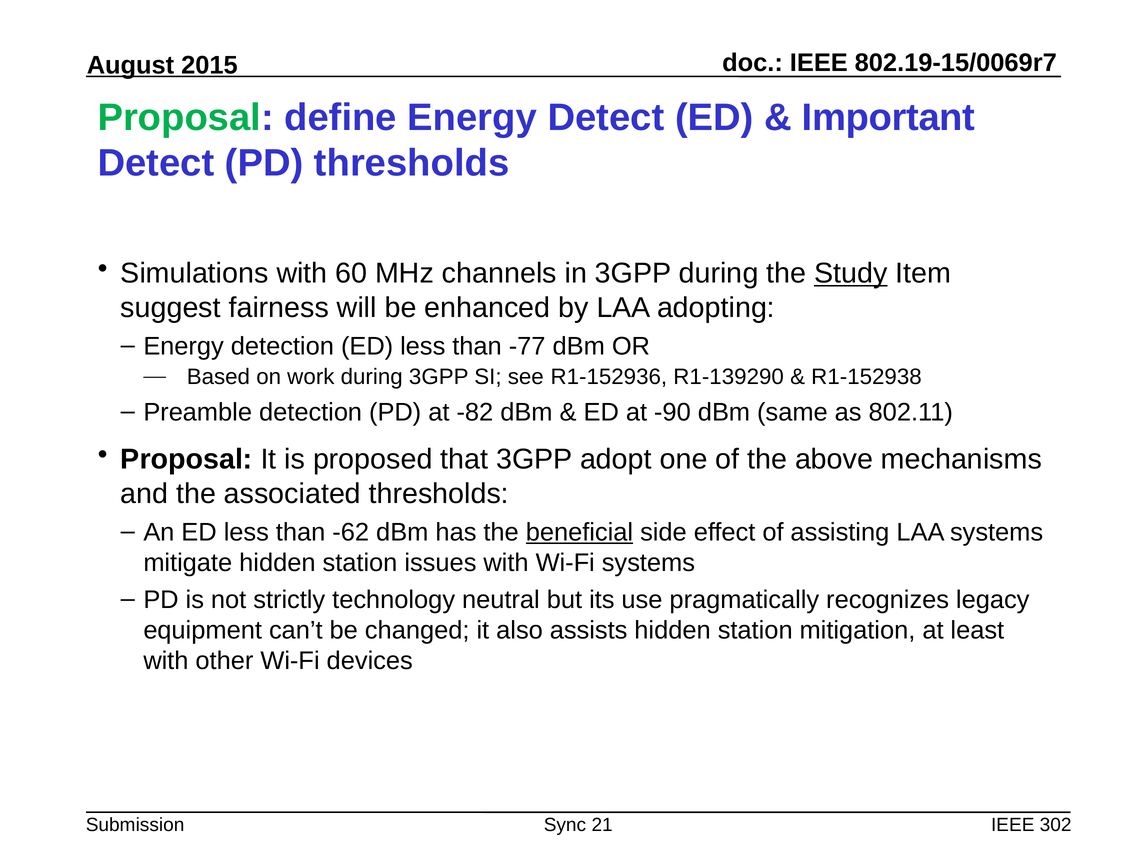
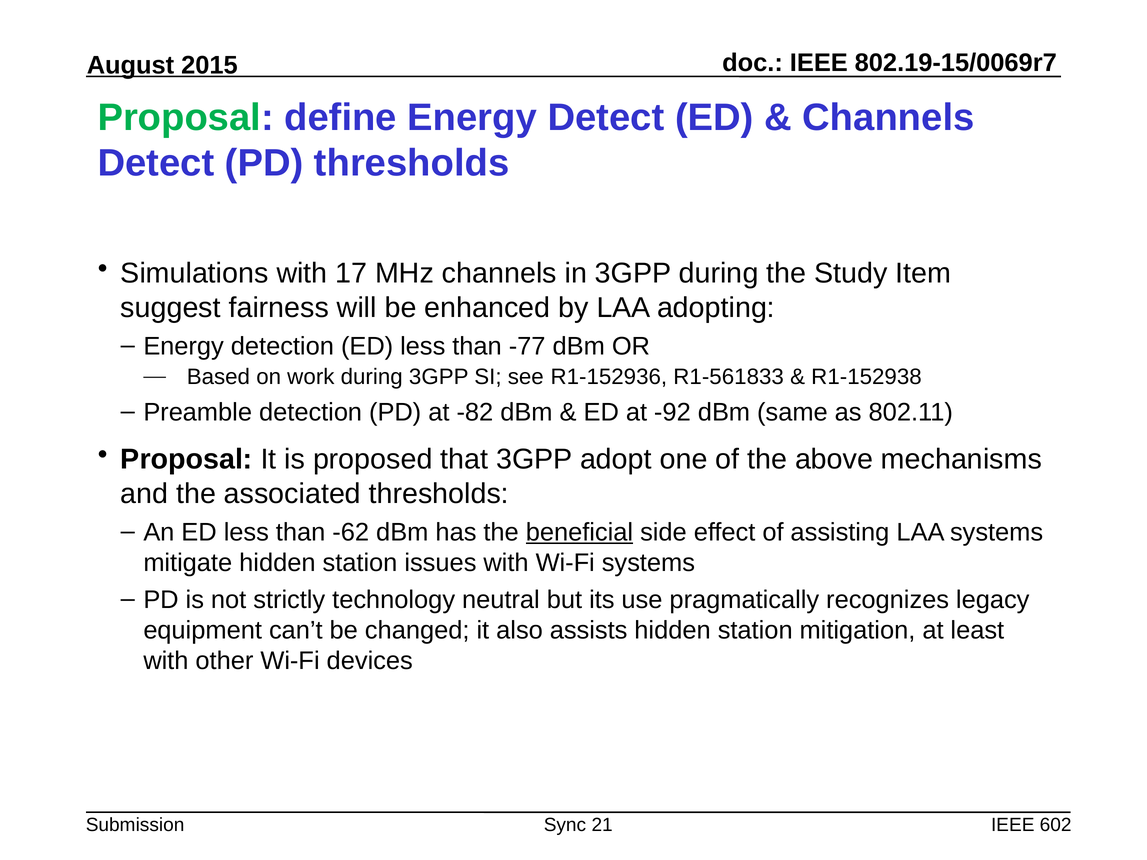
Important at (889, 117): Important -> Channels
60: 60 -> 17
Study underline: present -> none
R1-139290: R1-139290 -> R1-561833
-90: -90 -> -92
302: 302 -> 602
